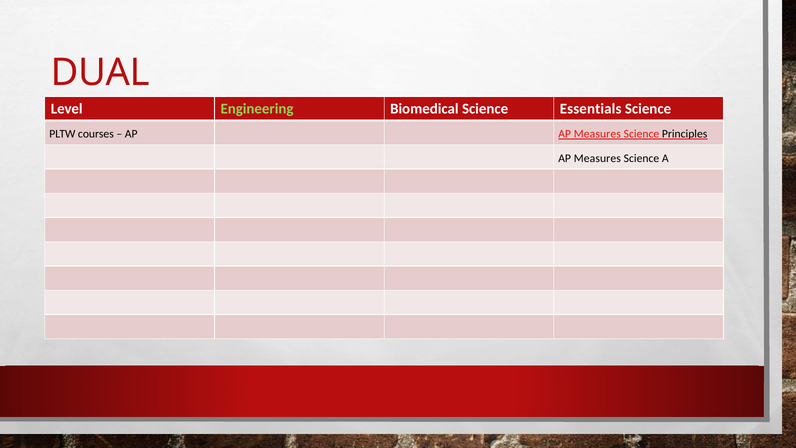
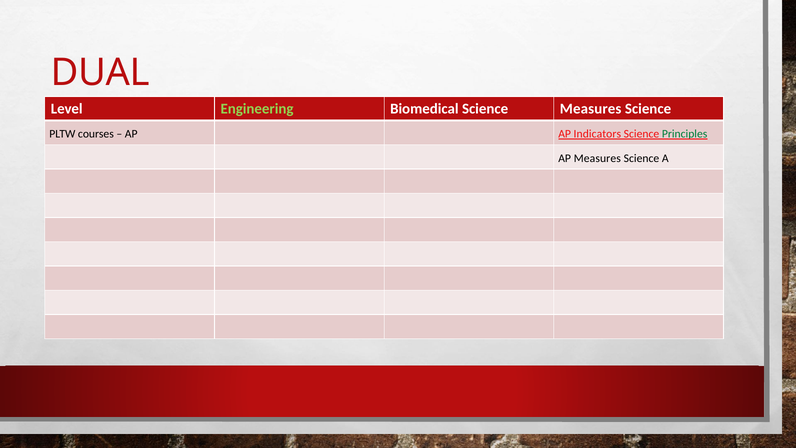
Science Essentials: Essentials -> Measures
AP AP Measures: Measures -> Indicators
Principles colour: black -> green
